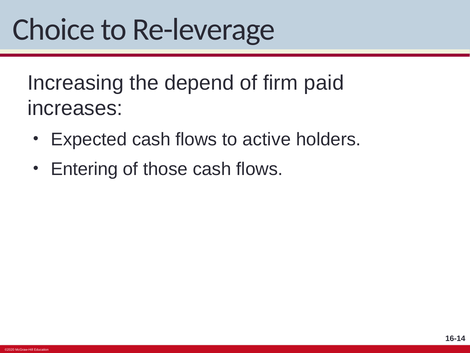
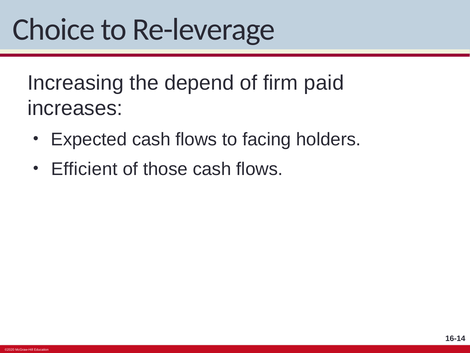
active: active -> facing
Entering: Entering -> Efficient
